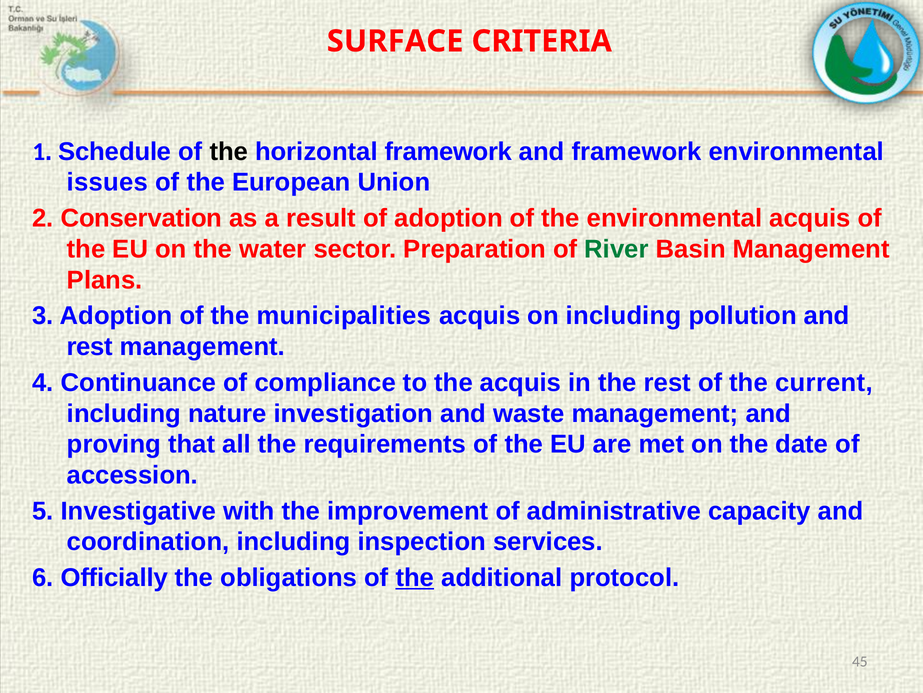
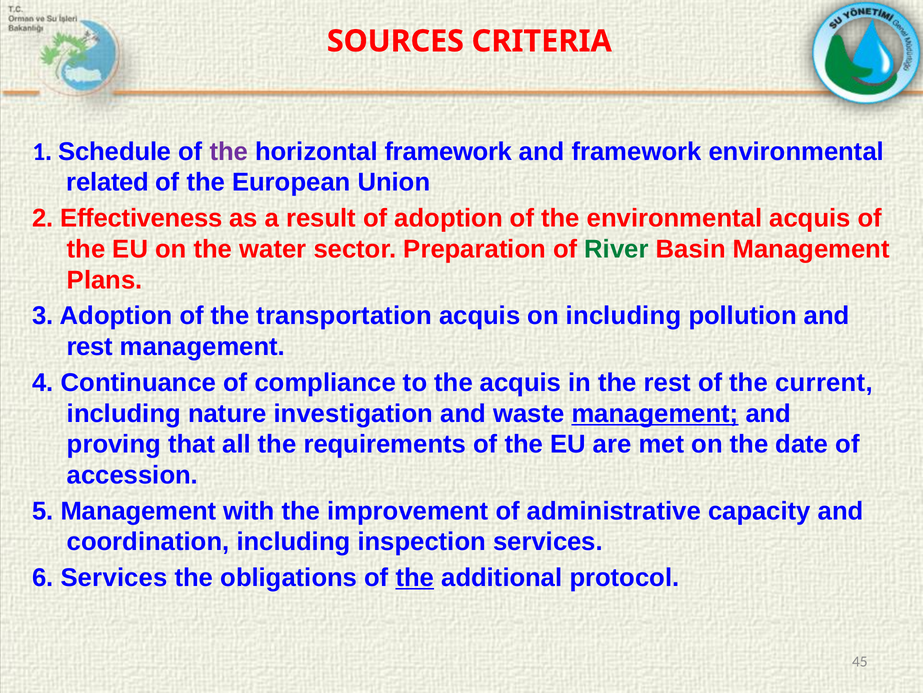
SURFACE: SURFACE -> SOURCES
the at (229, 152) colour: black -> purple
issues: issues -> related
Conservation: Conservation -> Effectiveness
municipalities: municipalities -> transportation
management at (655, 413) underline: none -> present
5 Investigative: Investigative -> Management
6 Officially: Officially -> Services
